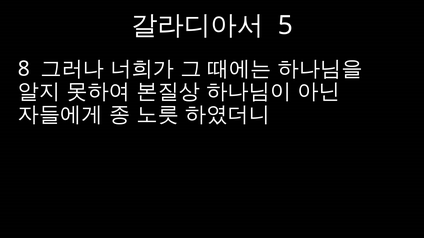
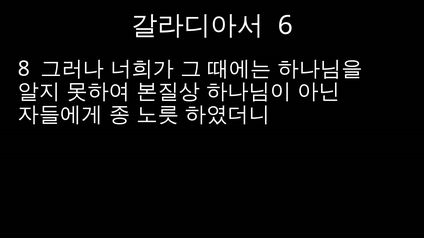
5: 5 -> 6
